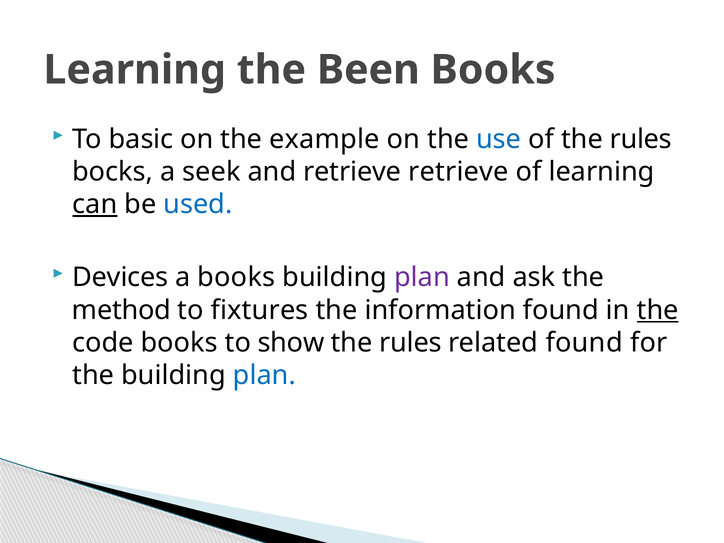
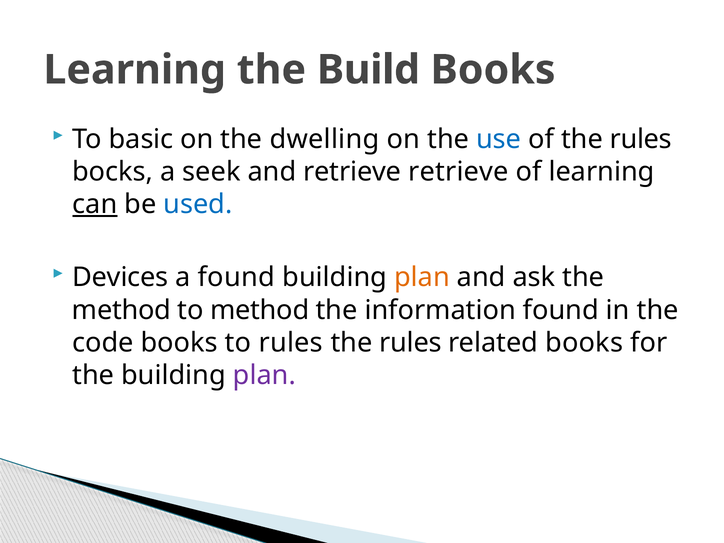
Been: Been -> Build
example: example -> dwelling
a books: books -> found
plan at (422, 278) colour: purple -> orange
to fixtures: fixtures -> method
the at (658, 310) underline: present -> none
to show: show -> rules
related found: found -> books
plan at (264, 375) colour: blue -> purple
